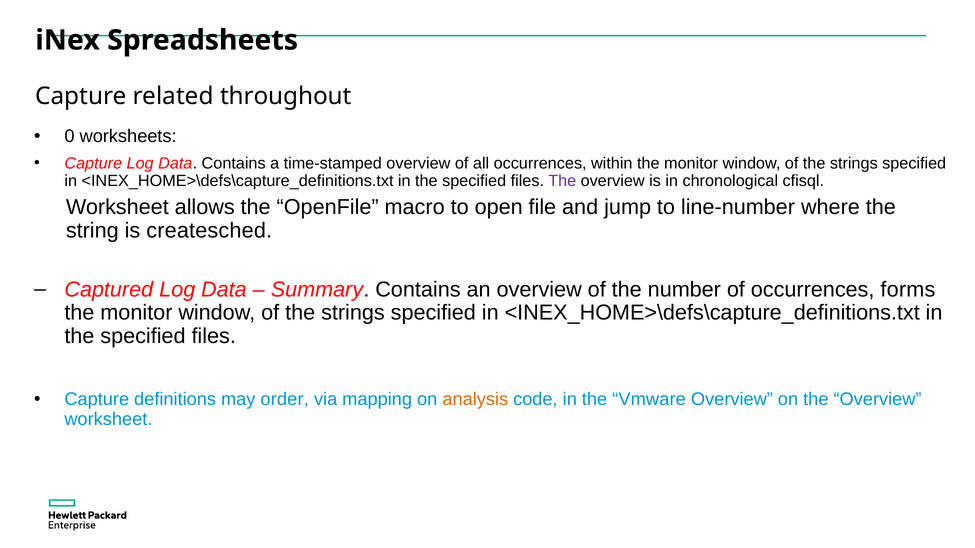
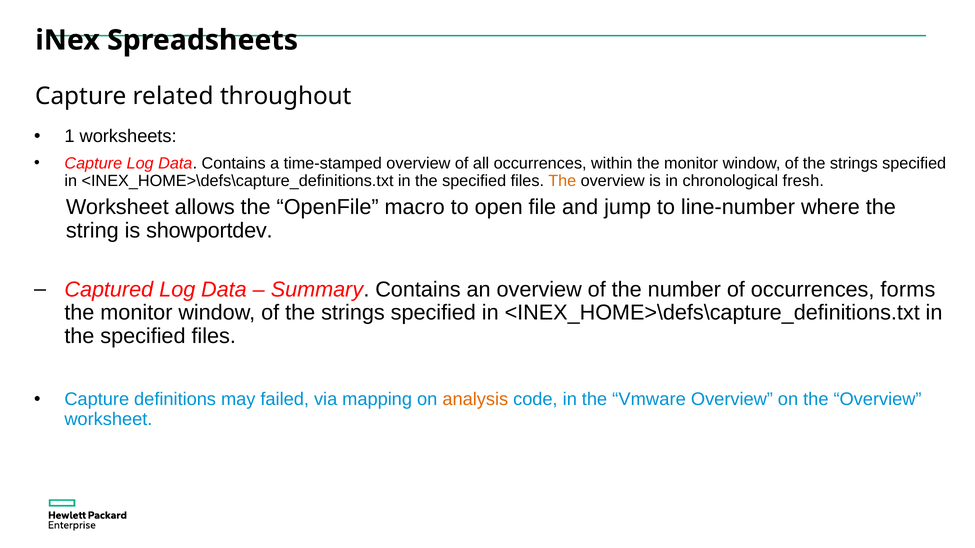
0: 0 -> 1
The at (562, 181) colour: purple -> orange
cfisql: cfisql -> fresh
createsched: createsched -> showportdev
order: order -> failed
